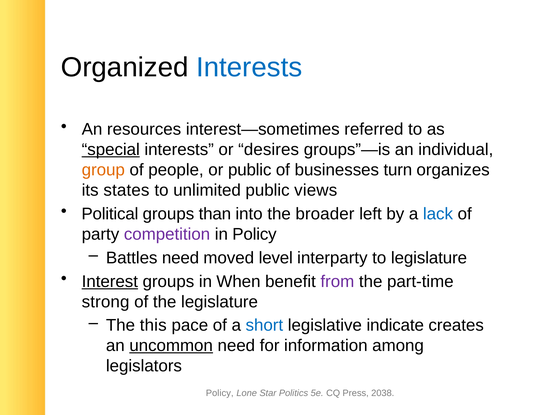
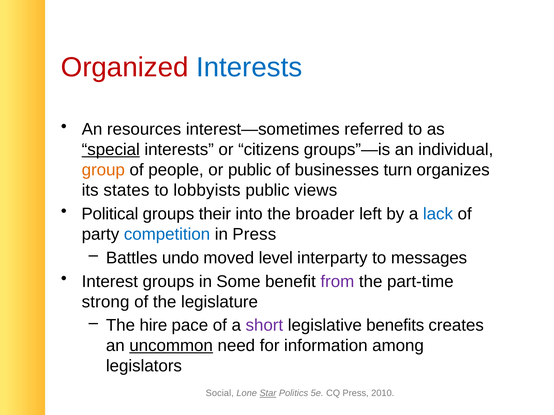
Organized colour: black -> red
desires: desires -> citizens
unlimited: unlimited -> lobbyists
than: than -> their
competition colour: purple -> blue
in Policy: Policy -> Press
Battles need: need -> undo
to legislature: legislature -> messages
Interest underline: present -> none
When: When -> Some
this: this -> hire
short colour: blue -> purple
indicate: indicate -> benefits
Policy at (220, 394): Policy -> Social
Star underline: none -> present
2038: 2038 -> 2010
